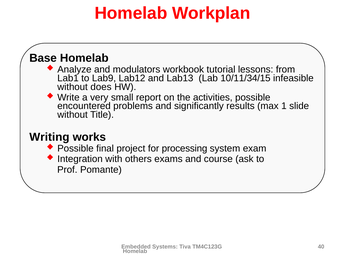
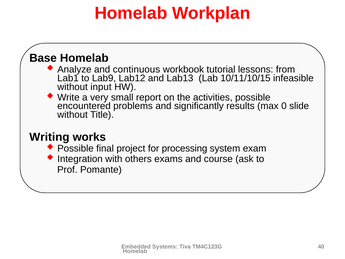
modulators: modulators -> continuous
10/11/34/15: 10/11/34/15 -> 10/11/10/15
does: does -> input
1: 1 -> 0
